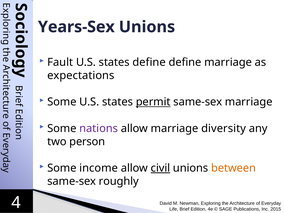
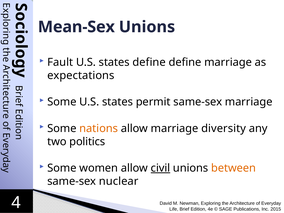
Years-Sex: Years-Sex -> Mean-Sex
permit underline: present -> none
nations colour: purple -> orange
person: person -> politics
income: income -> women
roughly: roughly -> nuclear
